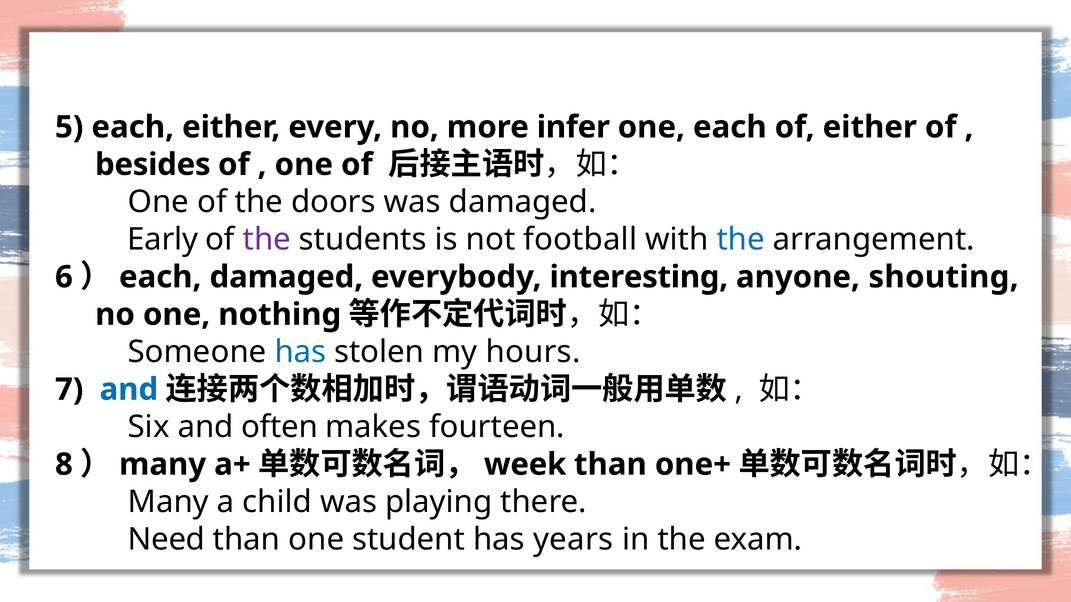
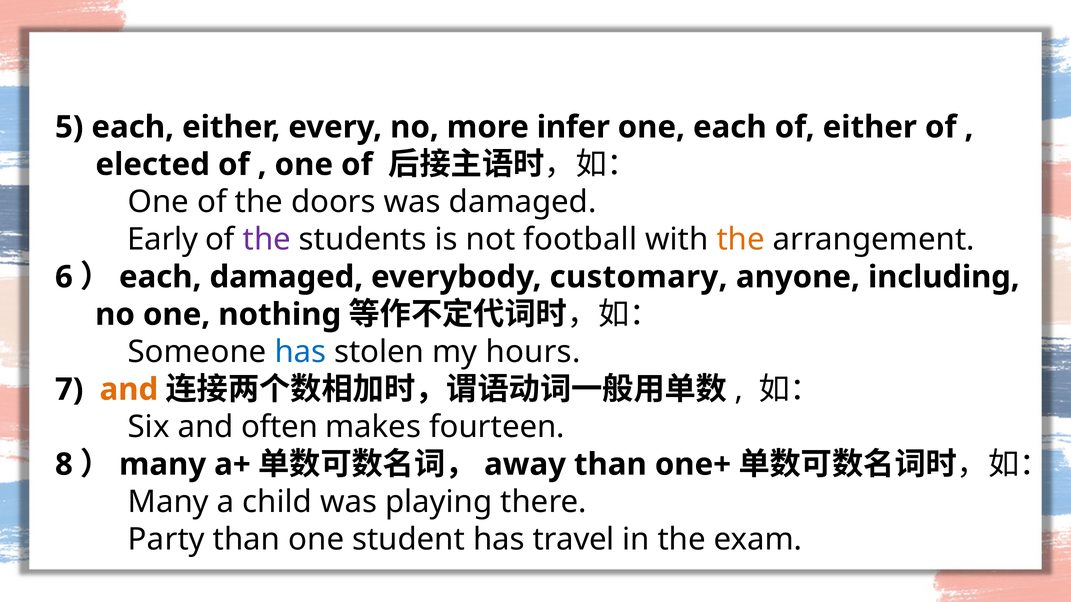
besides: besides -> elected
the at (741, 240) colour: blue -> orange
interesting: interesting -> customary
shouting: shouting -> including
and at (129, 390) colour: blue -> orange
week: week -> away
Need: Need -> Party
years: years -> travel
